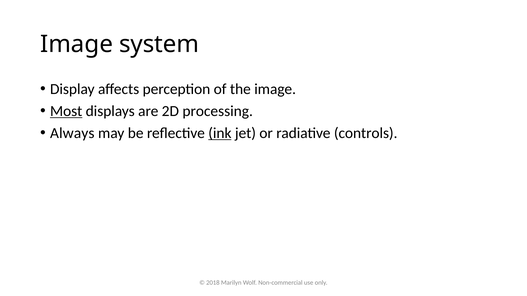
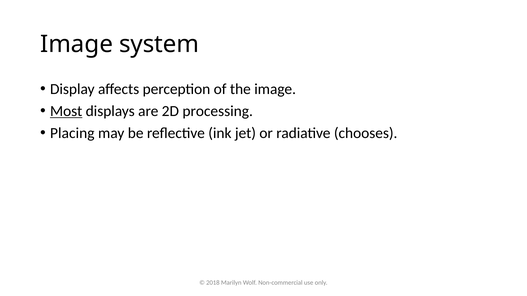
Always: Always -> Placing
ink underline: present -> none
controls: controls -> chooses
